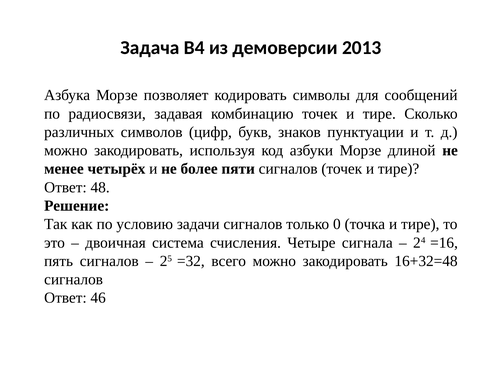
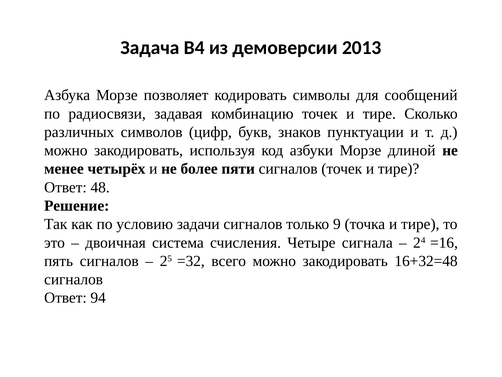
0: 0 -> 9
46: 46 -> 94
